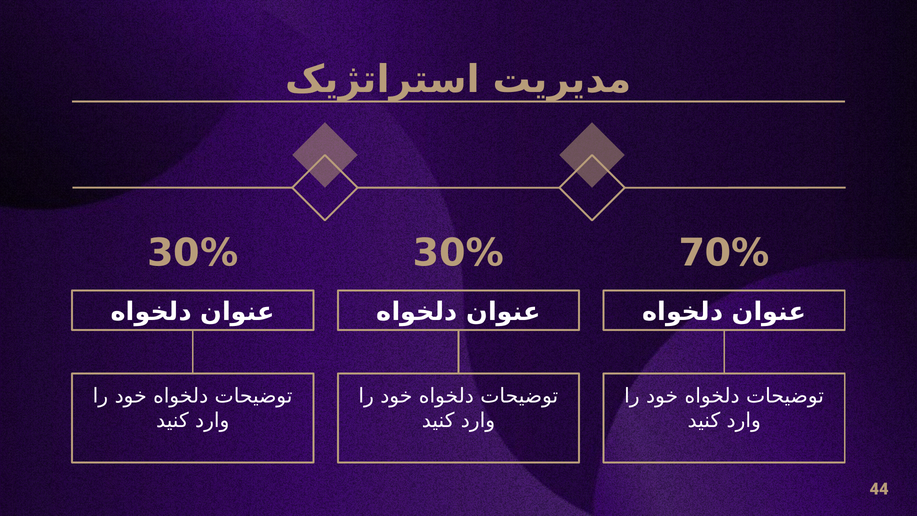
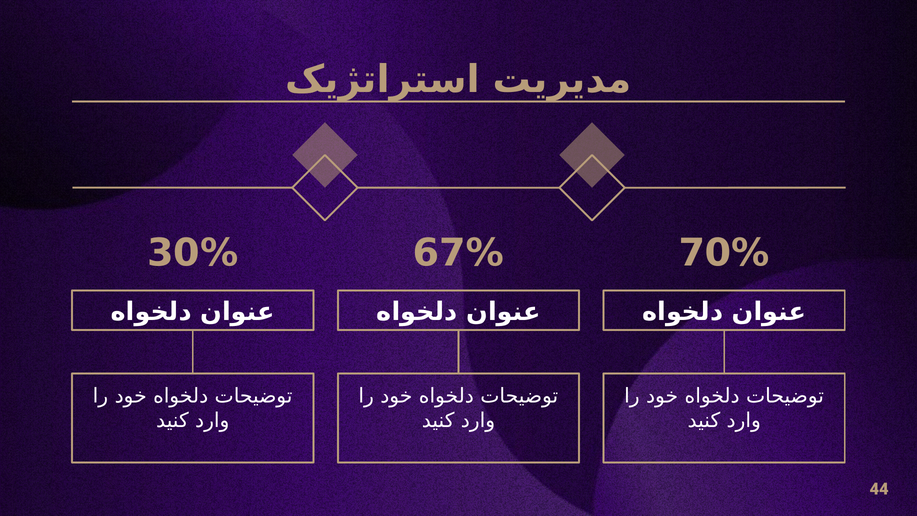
30% 30%: 30% -> 67%
